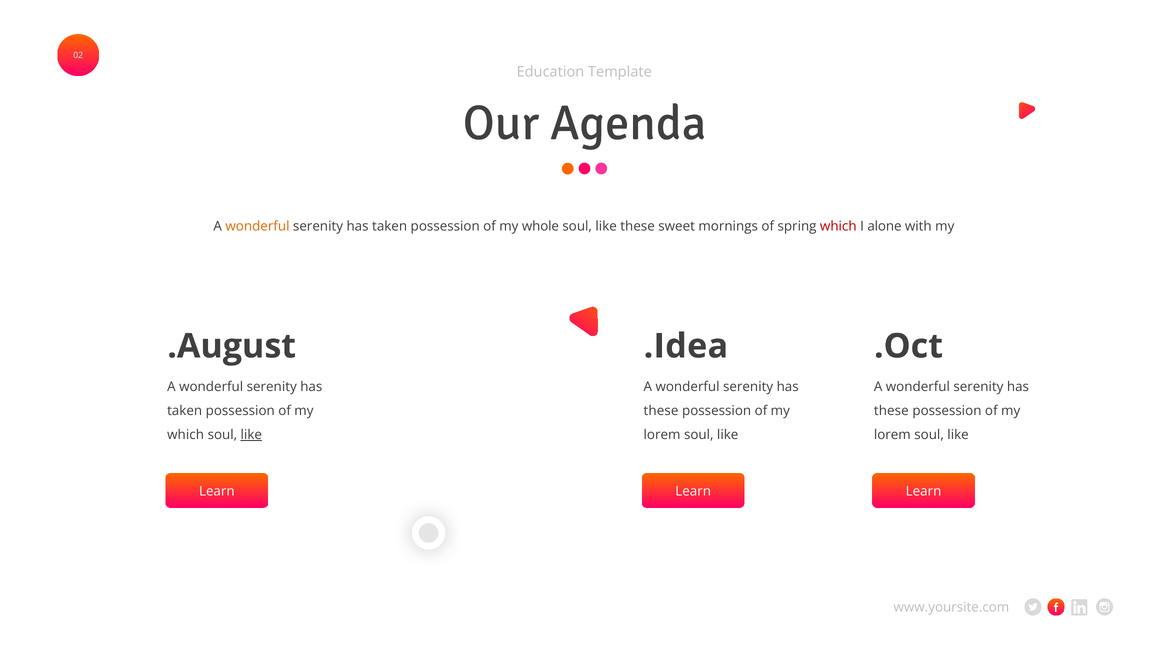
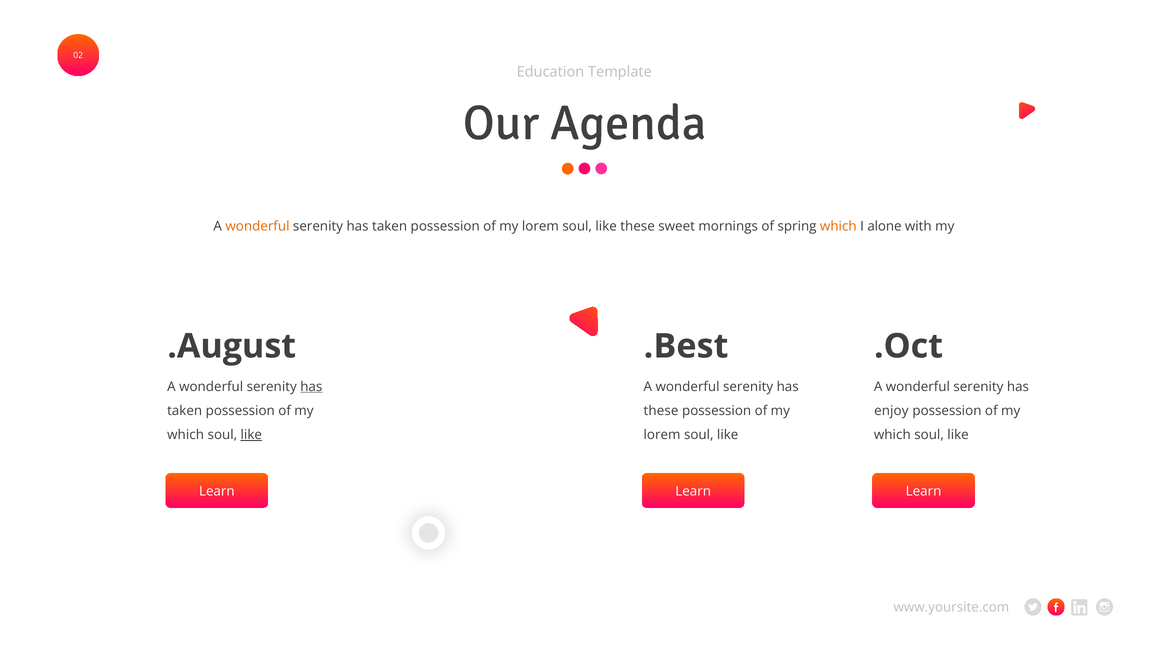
whole at (540, 226): whole -> lorem
which at (838, 226) colour: red -> orange
.Idea: .Idea -> .Best
has at (311, 386) underline: none -> present
these at (891, 410): these -> enjoy
lorem at (892, 435): lorem -> which
